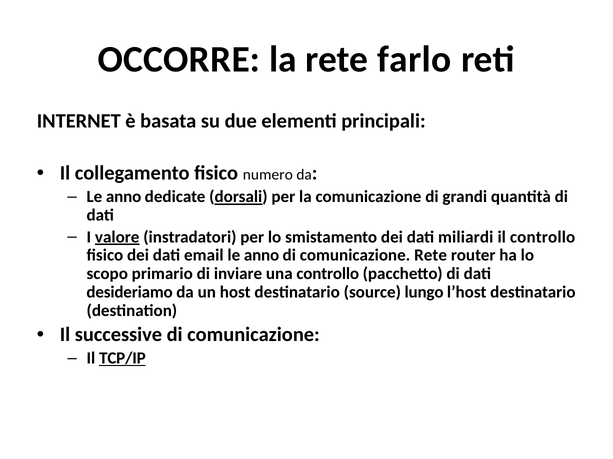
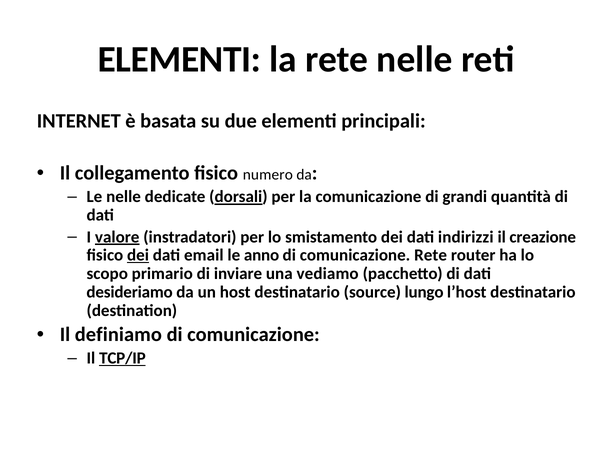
OCCORRE at (179, 59): OCCORRE -> ELEMENTI
rete farlo: farlo -> nelle
anno at (124, 197): anno -> nelle
miliardi: miliardi -> indirizzi
il controllo: controllo -> creazione
dei at (138, 256) underline: none -> present
una controllo: controllo -> vediamo
successive: successive -> definiamo
